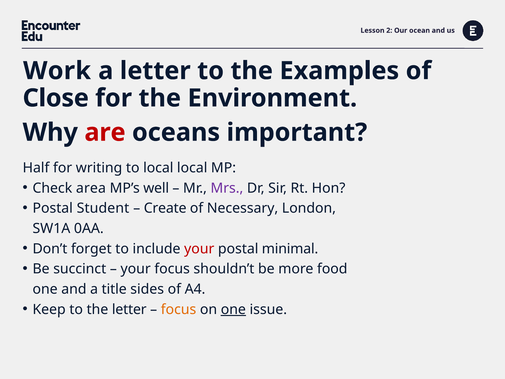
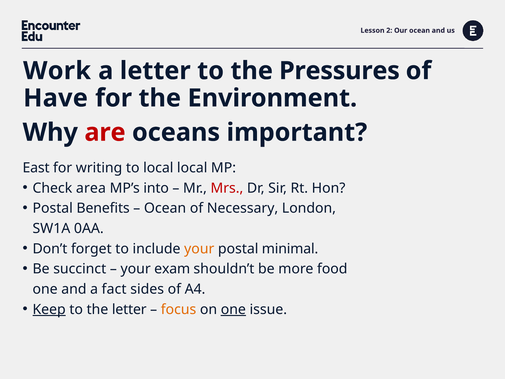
Examples: Examples -> Pressures
Close: Close -> Have
Half: Half -> East
well: well -> into
Mrs colour: purple -> red
Student: Student -> Benefits
Create at (165, 208): Create -> Ocean
your at (199, 249) colour: red -> orange
your focus: focus -> exam
title: title -> fact
Keep underline: none -> present
